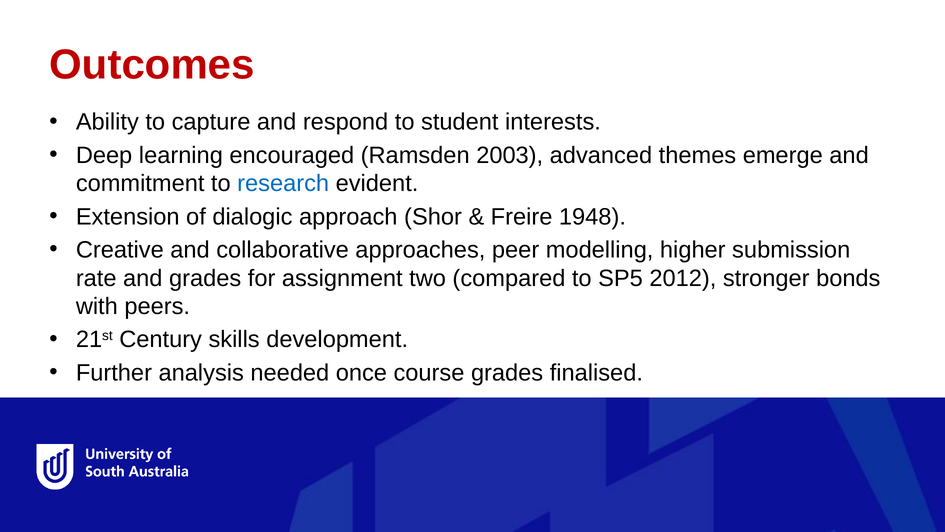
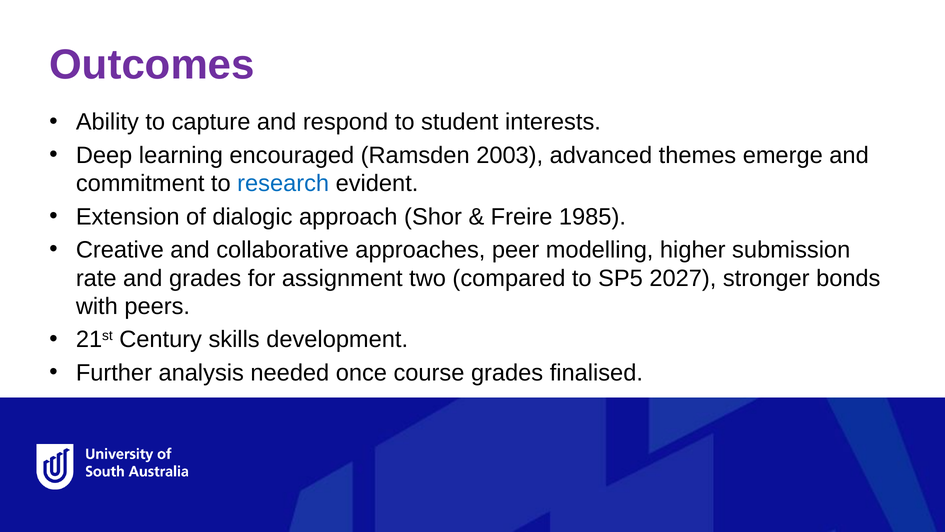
Outcomes colour: red -> purple
1948: 1948 -> 1985
2012: 2012 -> 2027
